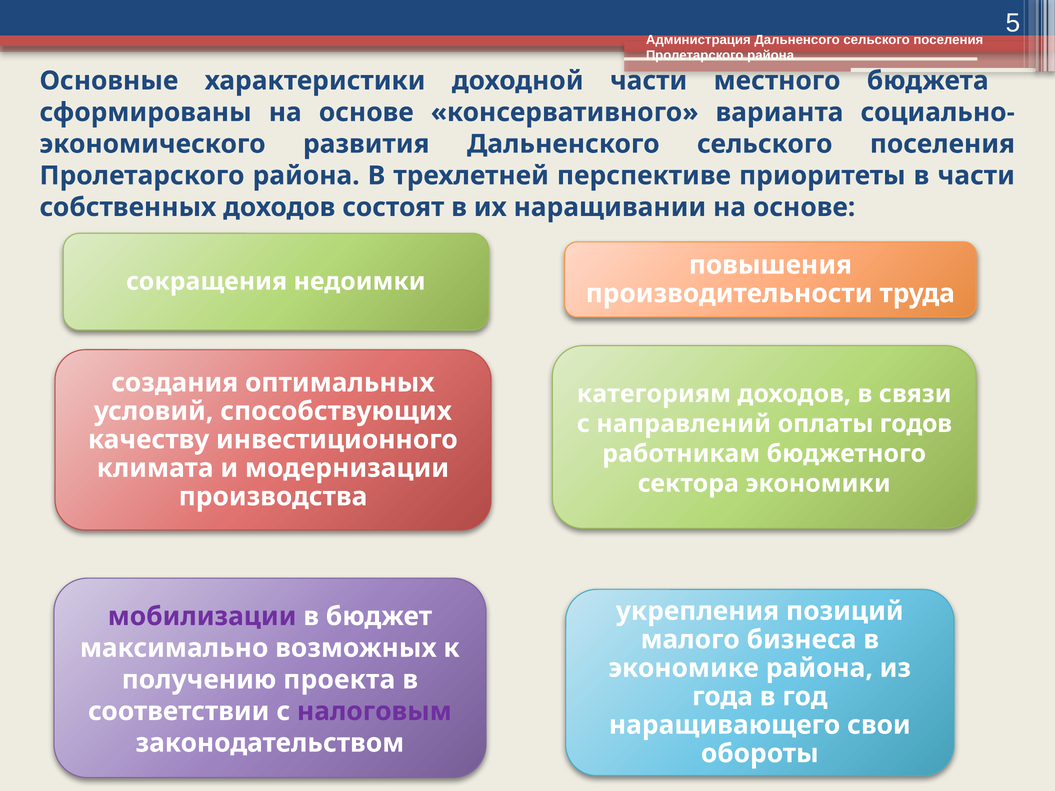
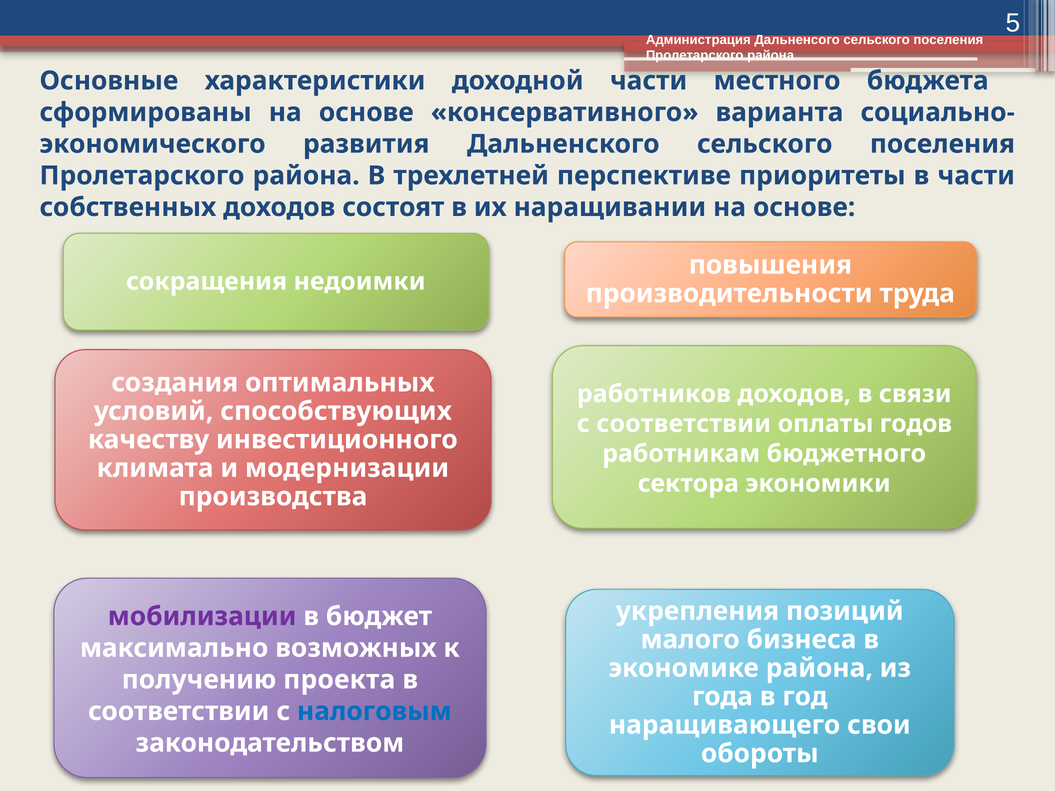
категориям: категориям -> работников
направлений at (684, 424): направлений -> соответствии
налоговым colour: purple -> blue
